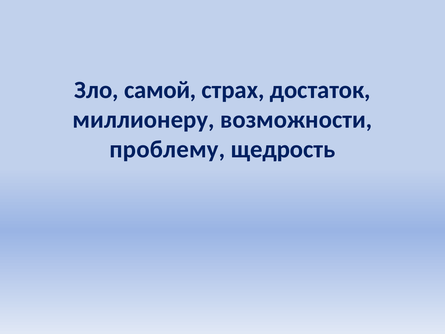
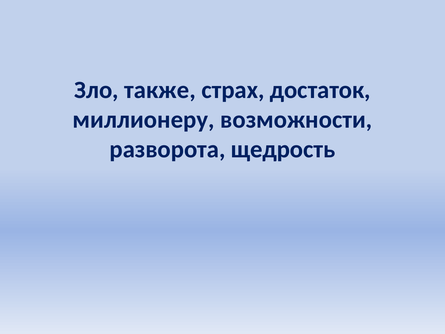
самой: самой -> также
проблему: проблему -> разворота
